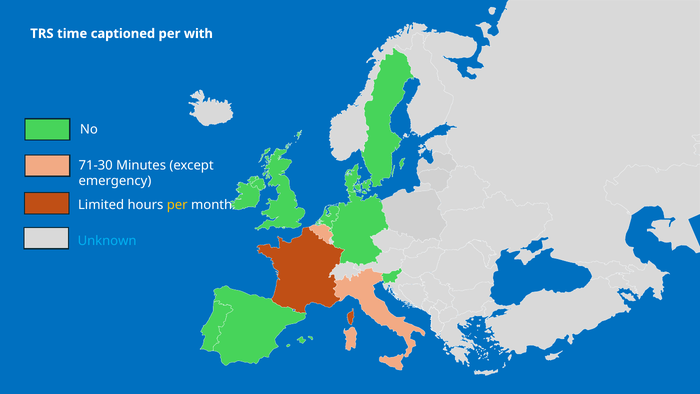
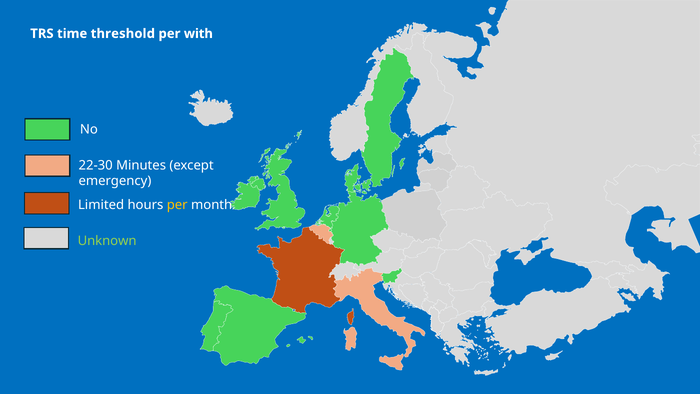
captioned: captioned -> threshold
71-30: 71-30 -> 22-30
Unknown colour: light blue -> light green
